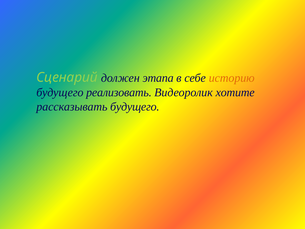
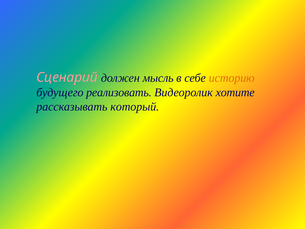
Сценарий colour: light green -> pink
этапа: этапа -> мысль
рассказывать будущего: будущего -> который
